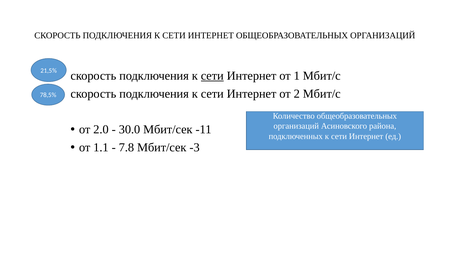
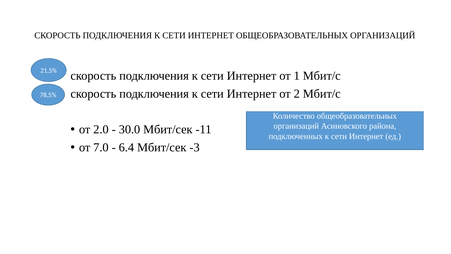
сети at (212, 76) underline: present -> none
1.1: 1.1 -> 7.0
7.8: 7.8 -> 6.4
